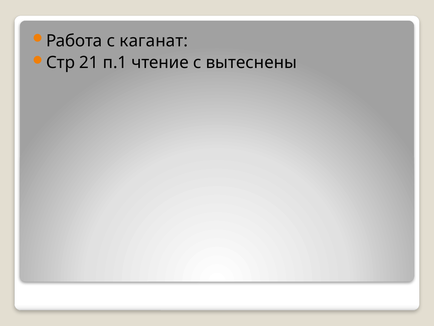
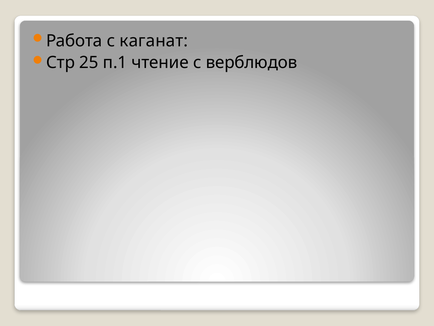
21: 21 -> 25
вытеснены: вытеснены -> верблюдов
